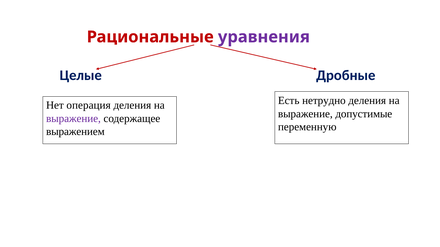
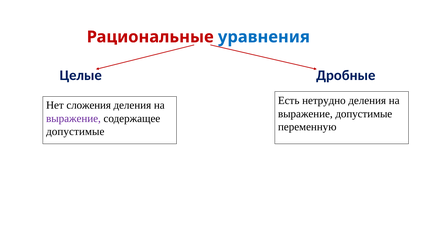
уравнения colour: purple -> blue
операция: операция -> сложения
выражением at (75, 132): выражением -> допустимые
